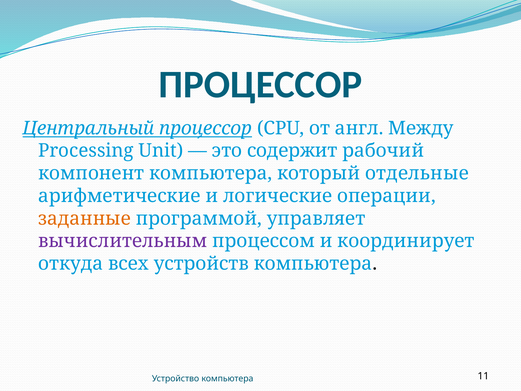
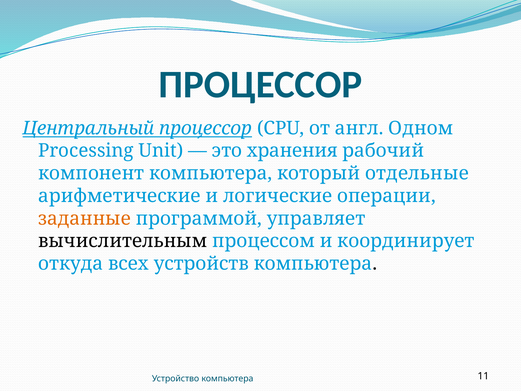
Между: Между -> Одном
содержит: содержит -> хранения
вычислительным colour: purple -> black
